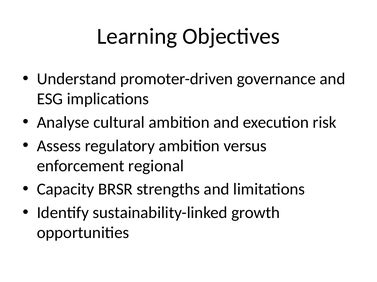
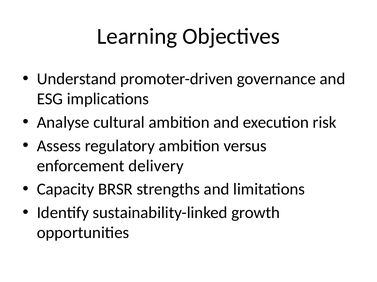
regional: regional -> delivery
